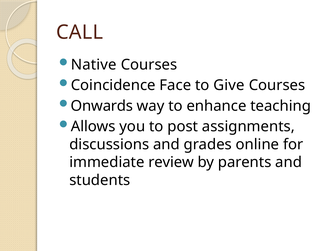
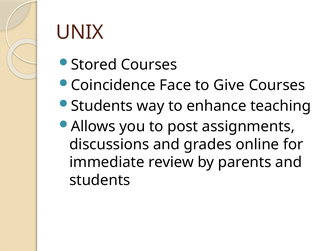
CALL: CALL -> UNIX
Native: Native -> Stored
Onwards at (102, 106): Onwards -> Students
